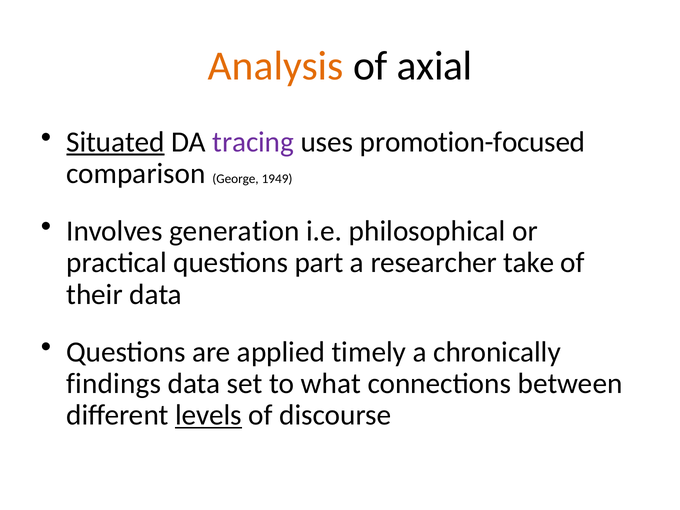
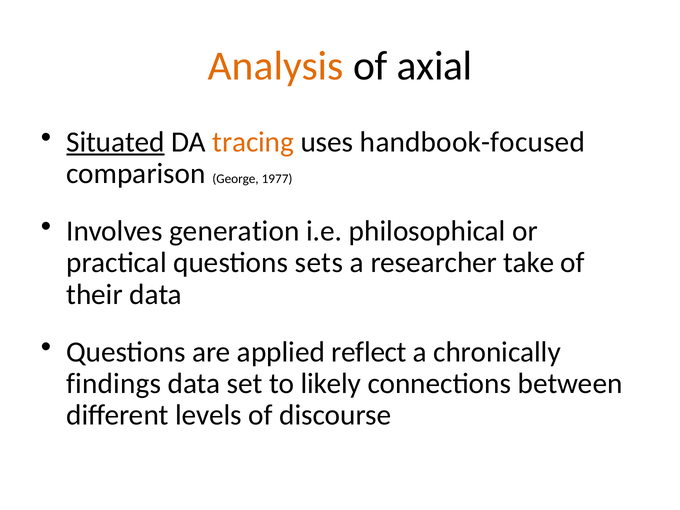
tracing colour: purple -> orange
promotion-focused: promotion-focused -> handbook-focused
1949: 1949 -> 1977
part: part -> sets
timely: timely -> reflect
what: what -> likely
levels underline: present -> none
